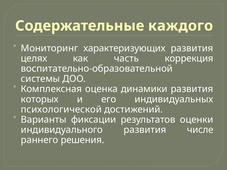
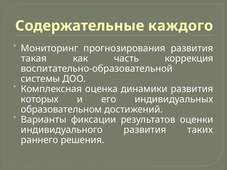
характеризующих: характеризующих -> прогнозирования
целях: целях -> такая
психологической: психологической -> образовательном
числе: числе -> таких
